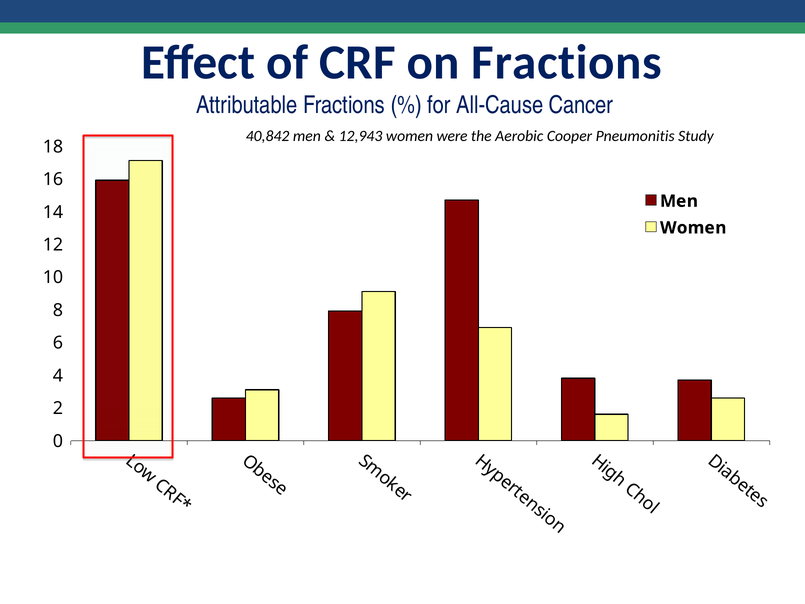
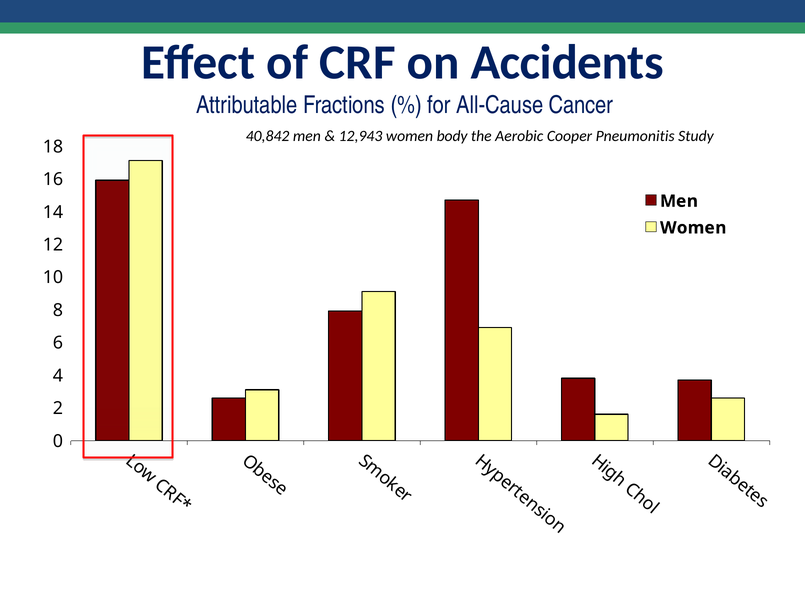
on Fractions: Fractions -> Accidents
were: were -> body
